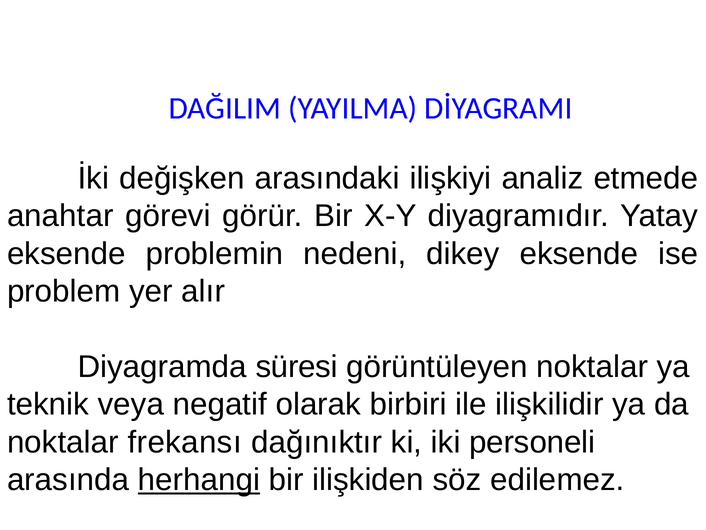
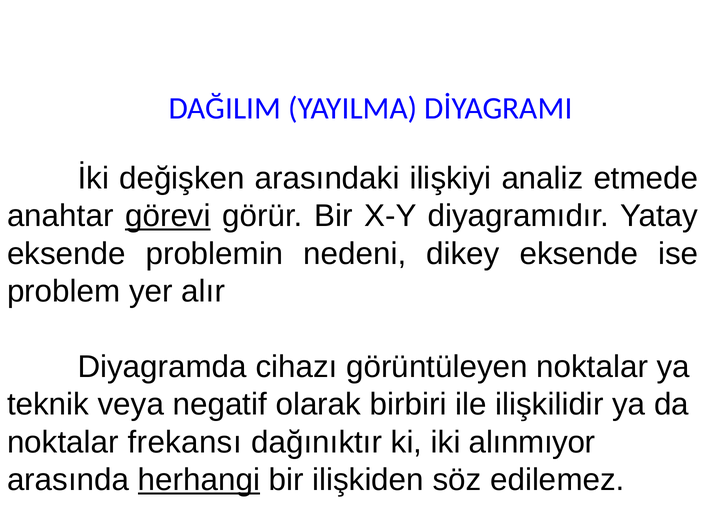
görevi underline: none -> present
süresi: süresi -> cihazı
personeli: personeli -> alınmıyor
